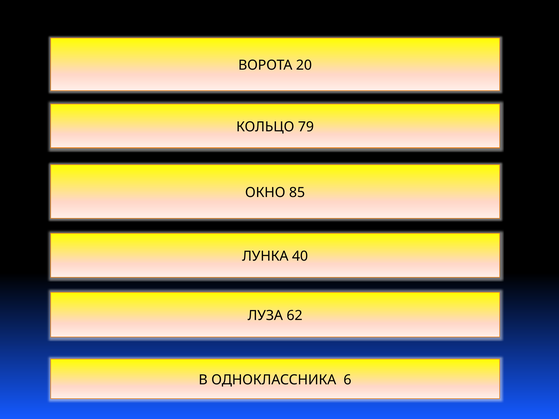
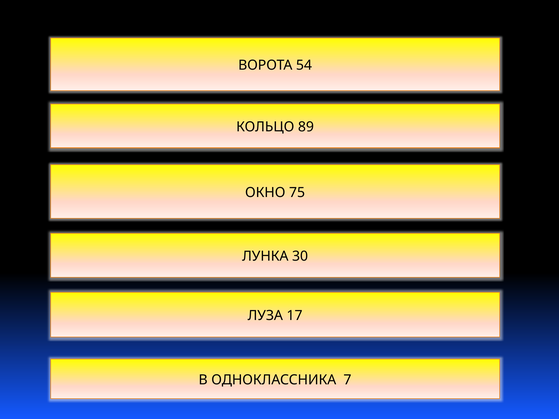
20: 20 -> 54
79: 79 -> 89
85: 85 -> 75
40: 40 -> 30
62: 62 -> 17
6: 6 -> 7
